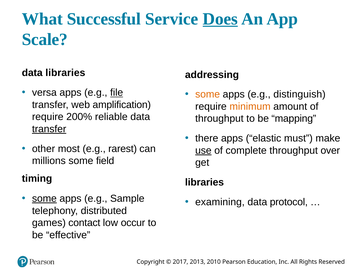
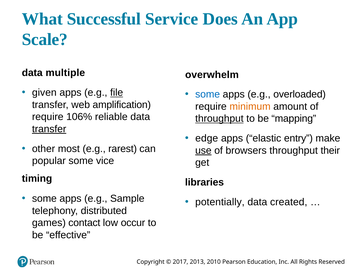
Does underline: present -> none
data libraries: libraries -> multiple
addressing: addressing -> overwhelm
versa: versa -> given
some at (208, 94) colour: orange -> blue
distinguish: distinguish -> overloaded
200%: 200% -> 106%
throughput at (219, 119) underline: none -> present
there: there -> edge
must: must -> entry
complete: complete -> browsers
over: over -> their
millions: millions -> popular
field: field -> vice
some at (44, 199) underline: present -> none
examining: examining -> potentially
protocol: protocol -> created
